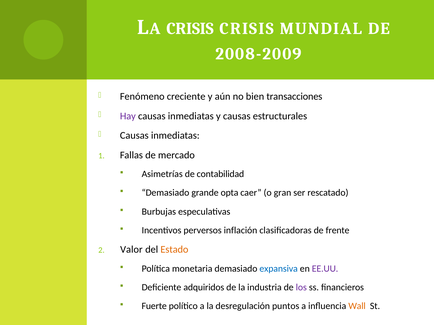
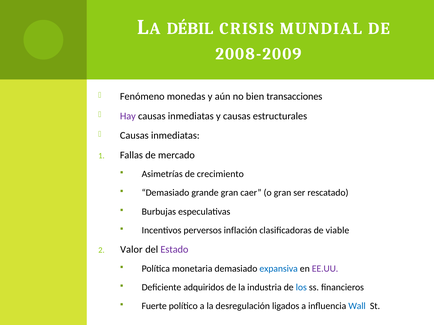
A CRISIS: CRISIS -> DÉBIL
creciente: creciente -> monedas
contabilidad: contabilidad -> crecimiento
grande opta: opta -> gran
frente: frente -> viable
Estado colour: orange -> purple
los colour: purple -> blue
puntos: puntos -> ligados
Wall colour: orange -> blue
